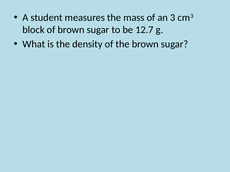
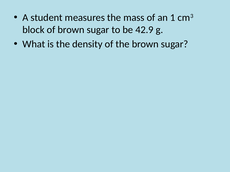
3: 3 -> 1
12.7: 12.7 -> 42.9
